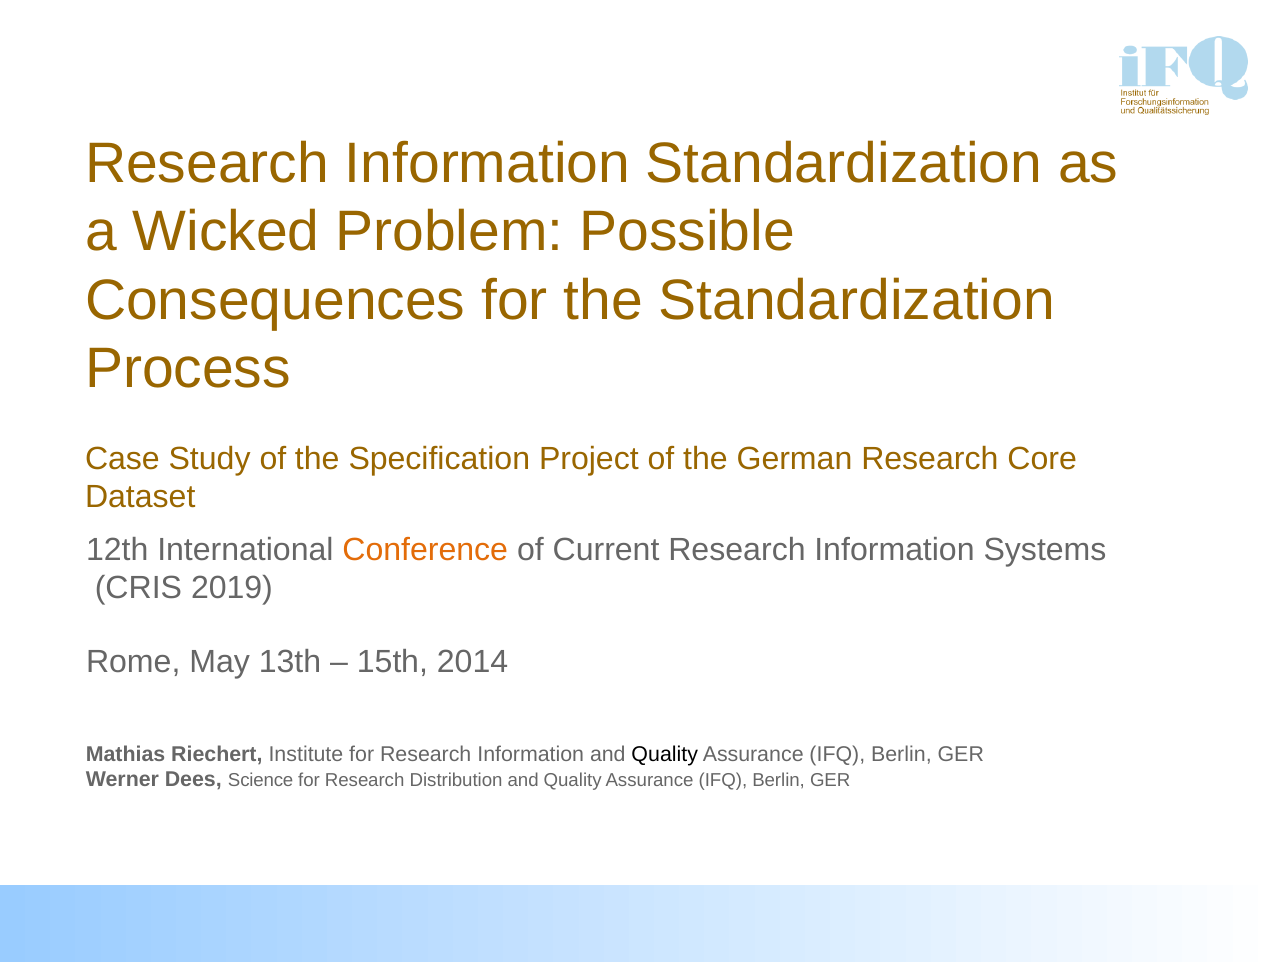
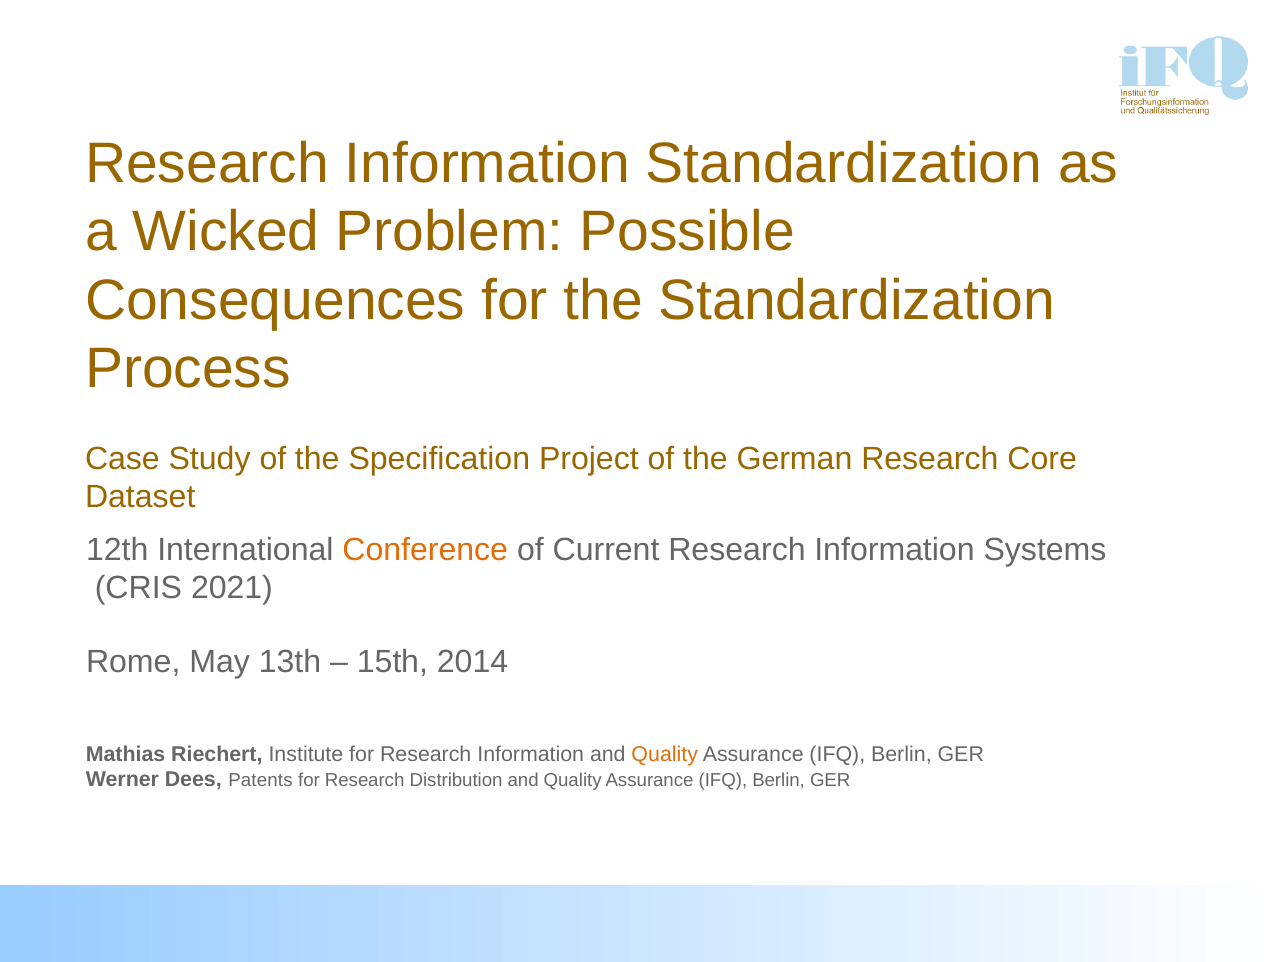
2019: 2019 -> 2021
Quality at (665, 754) colour: black -> orange
Science: Science -> Patents
